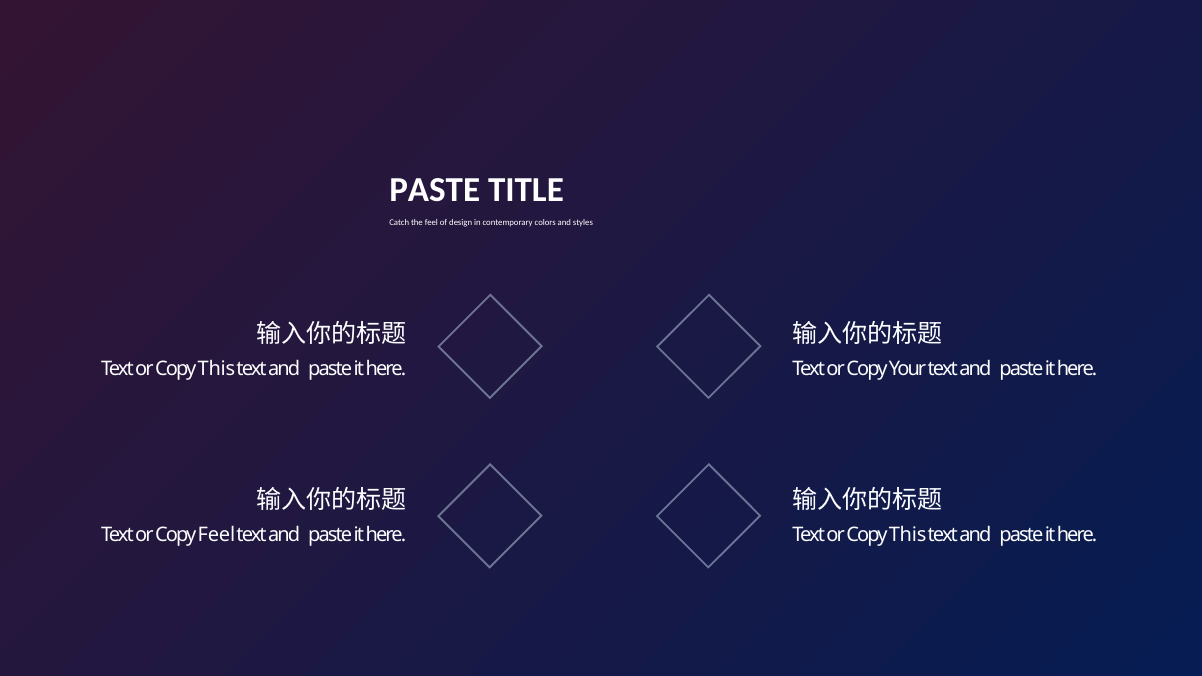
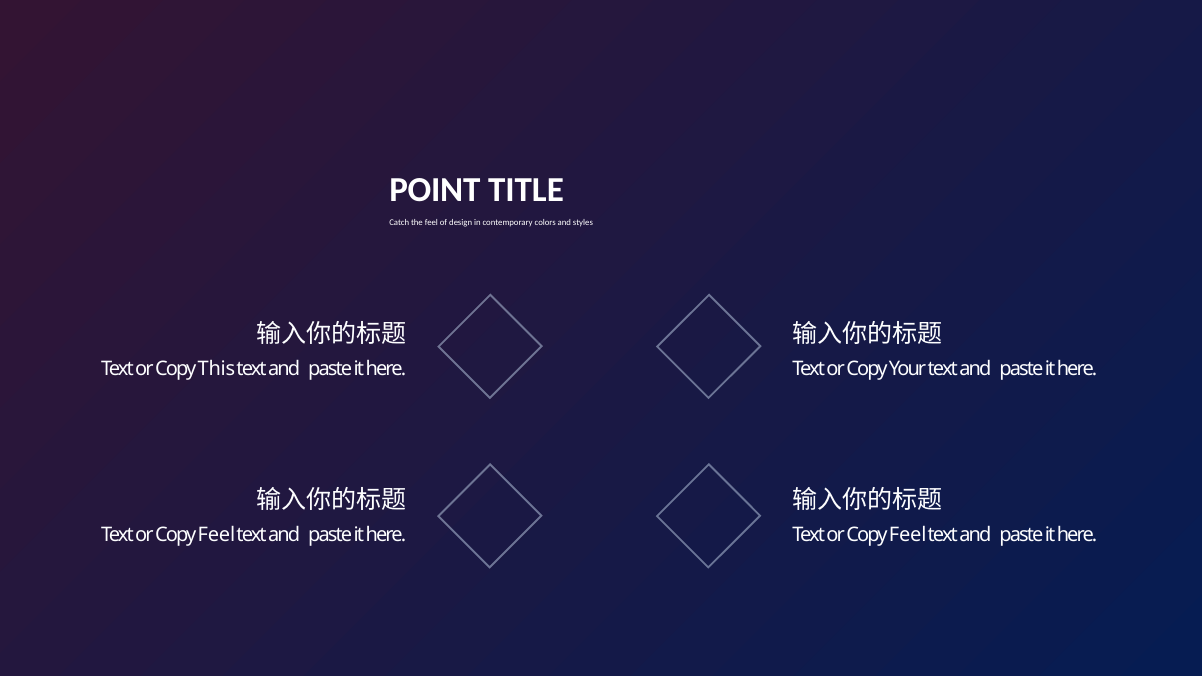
PASTE at (435, 190): PASTE -> POINT
This at (908, 535): This -> Feel
